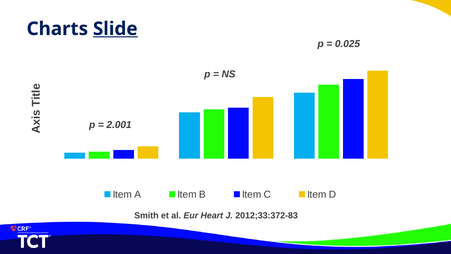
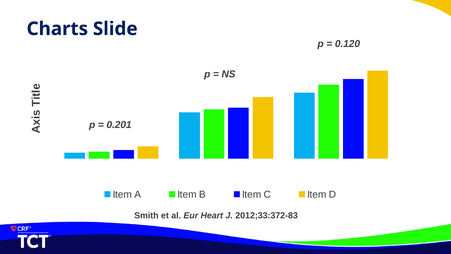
Slide underline: present -> none
0.025: 0.025 -> 0.120
2.001: 2.001 -> 0.201
